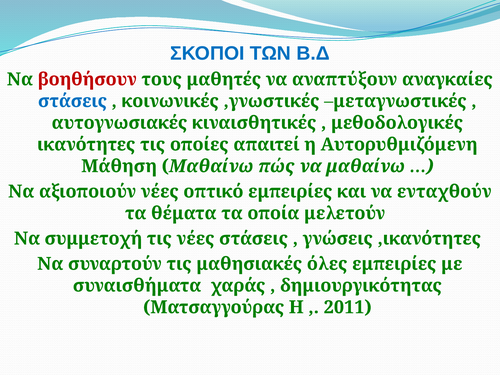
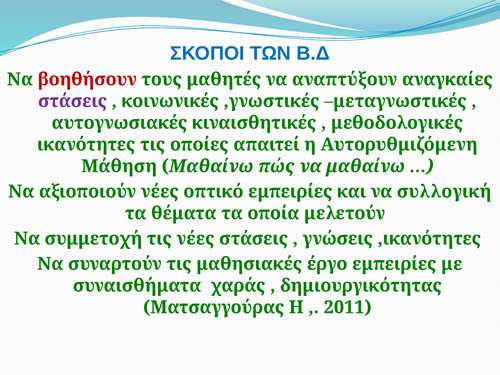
στάσεις at (72, 101) colour: blue -> purple
ενταχθούν: ενταχθούν -> συλλογική
όλες: όλες -> έργο
